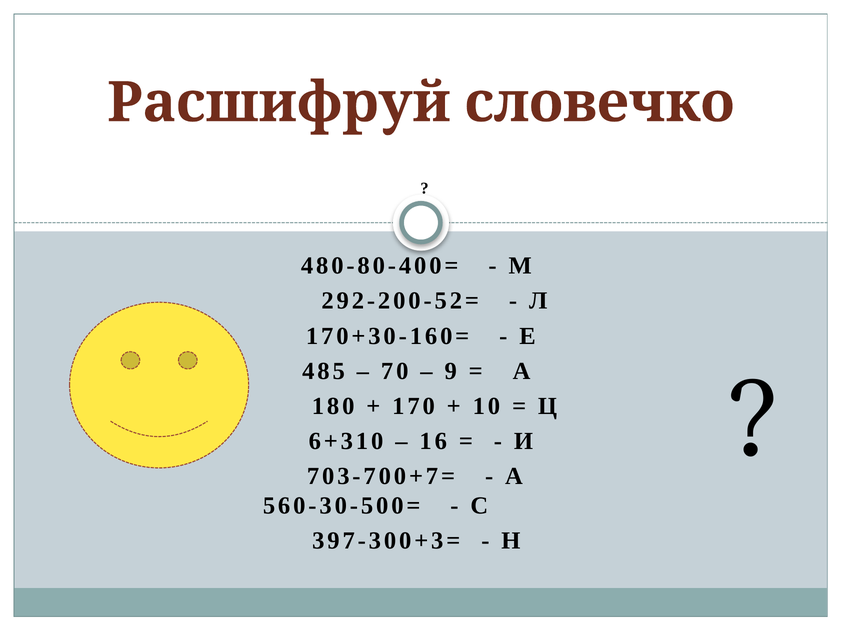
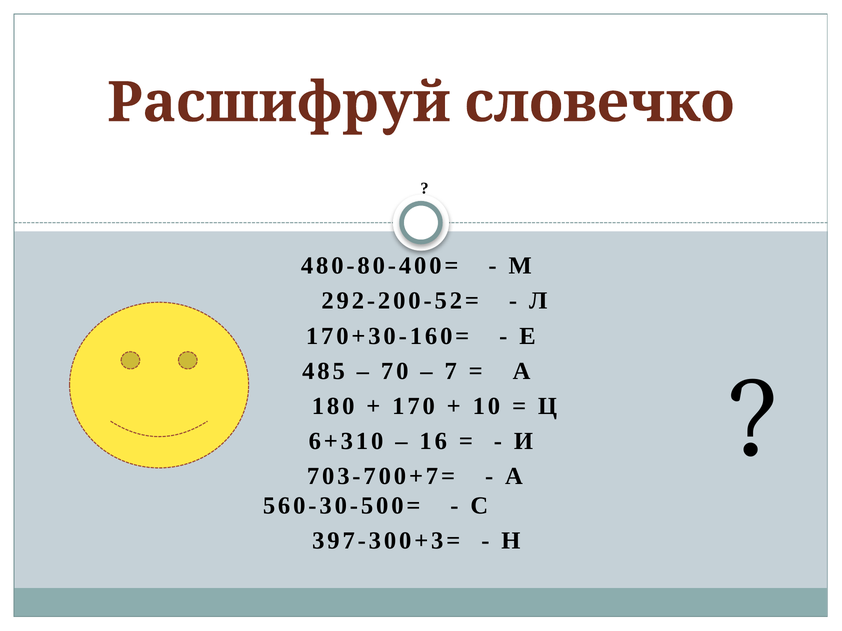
9: 9 -> 7
